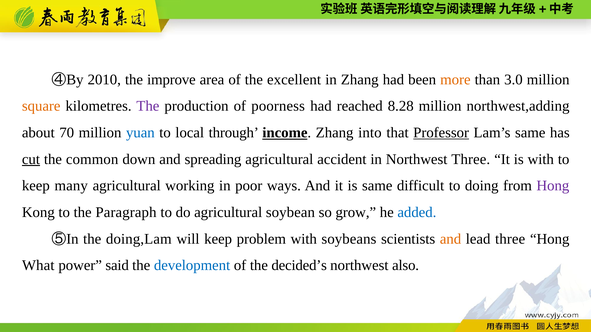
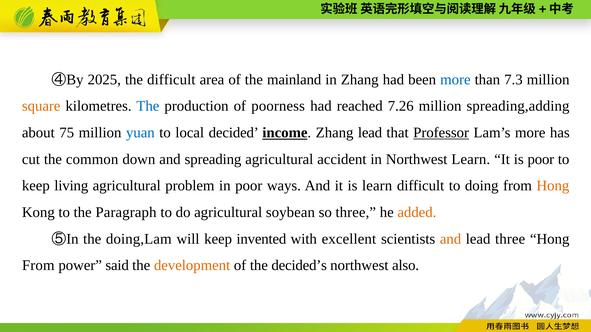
2010: 2010 -> 2025
the improve: improve -> difficult
excellent: excellent -> mainland
more at (455, 80) colour: orange -> blue
3.0: 3.0 -> 7.3
The at (148, 106) colour: purple -> blue
8.28: 8.28 -> 7.26
northwest,adding: northwest,adding -> spreading,adding
70: 70 -> 75
through: through -> decided
Zhang into: into -> lead
Lam’s same: same -> more
cut underline: present -> none
Northwest Three: Three -> Learn
is with: with -> poor
many: many -> living
working: working -> problem
is same: same -> learn
Hong at (553, 186) colour: purple -> orange
so grow: grow -> three
added colour: blue -> orange
problem: problem -> invented
soybeans: soybeans -> excellent
What at (38, 266): What -> From
development colour: blue -> orange
